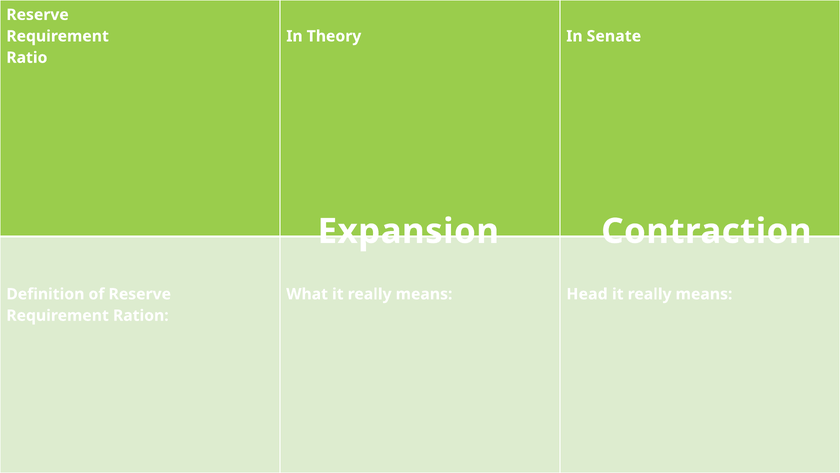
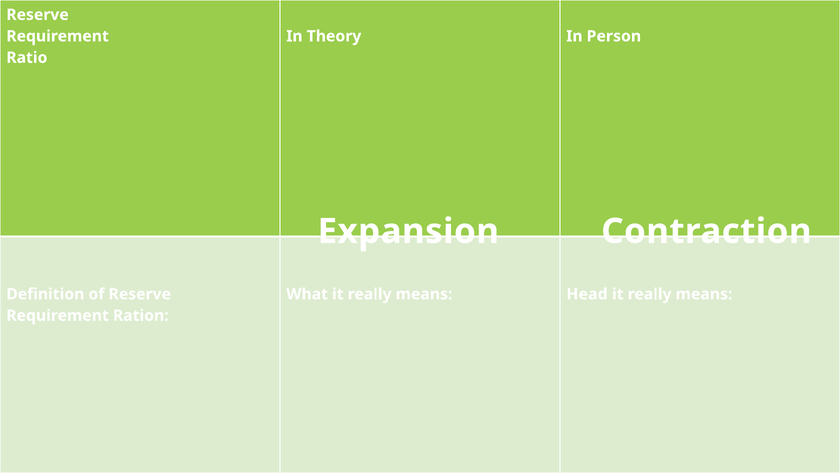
Senate: Senate -> Person
